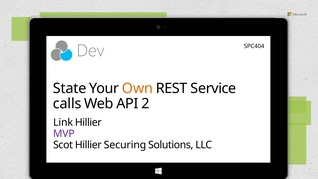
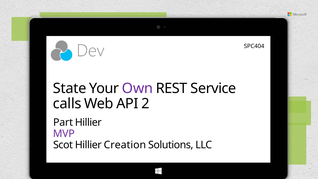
Own colour: orange -> purple
Link: Link -> Part
Securing: Securing -> Creation
